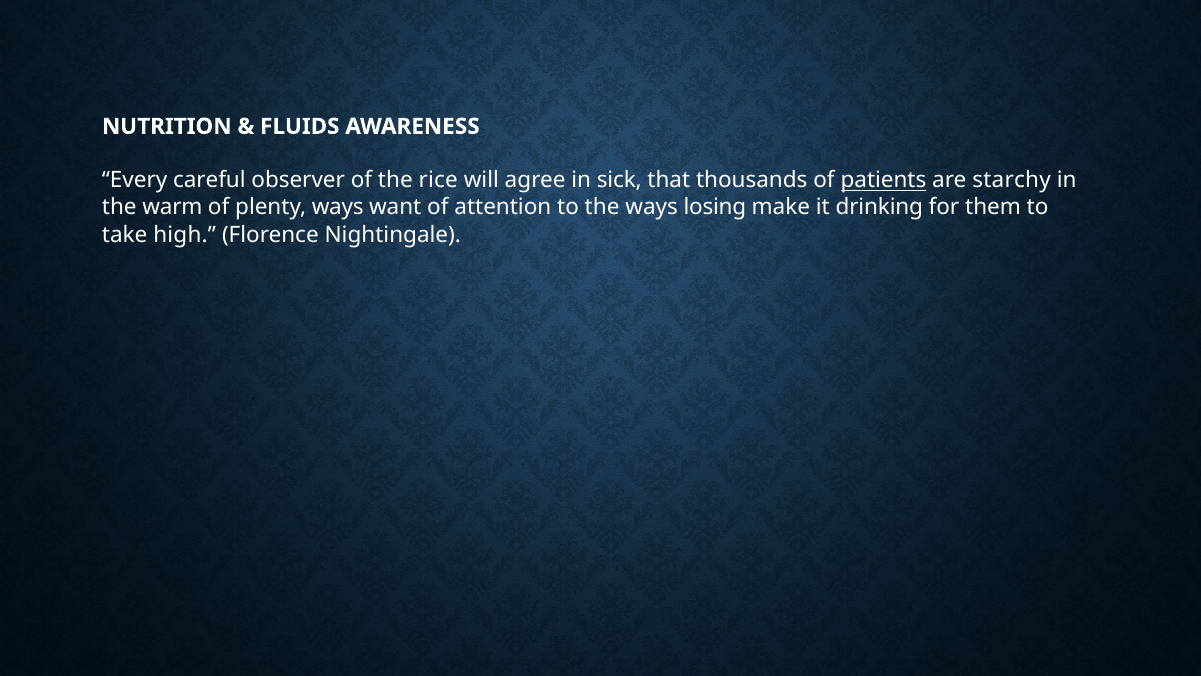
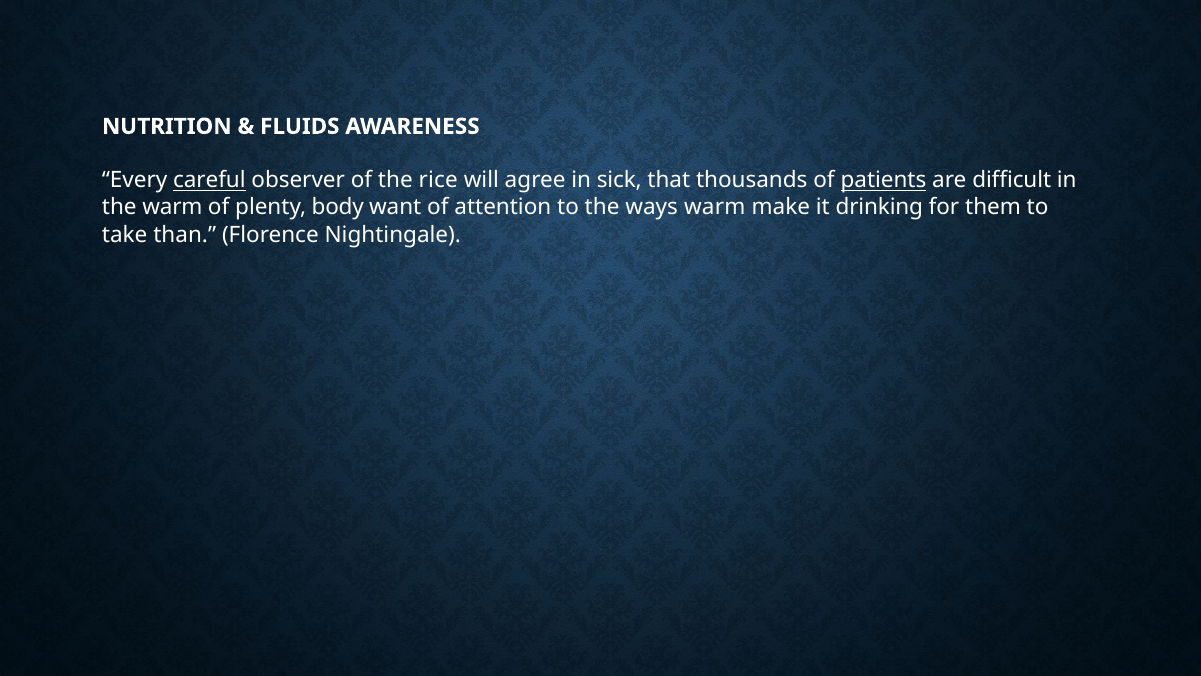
careful underline: none -> present
starchy: starchy -> difficult
plenty ways: ways -> body
ways losing: losing -> warm
high: high -> than
